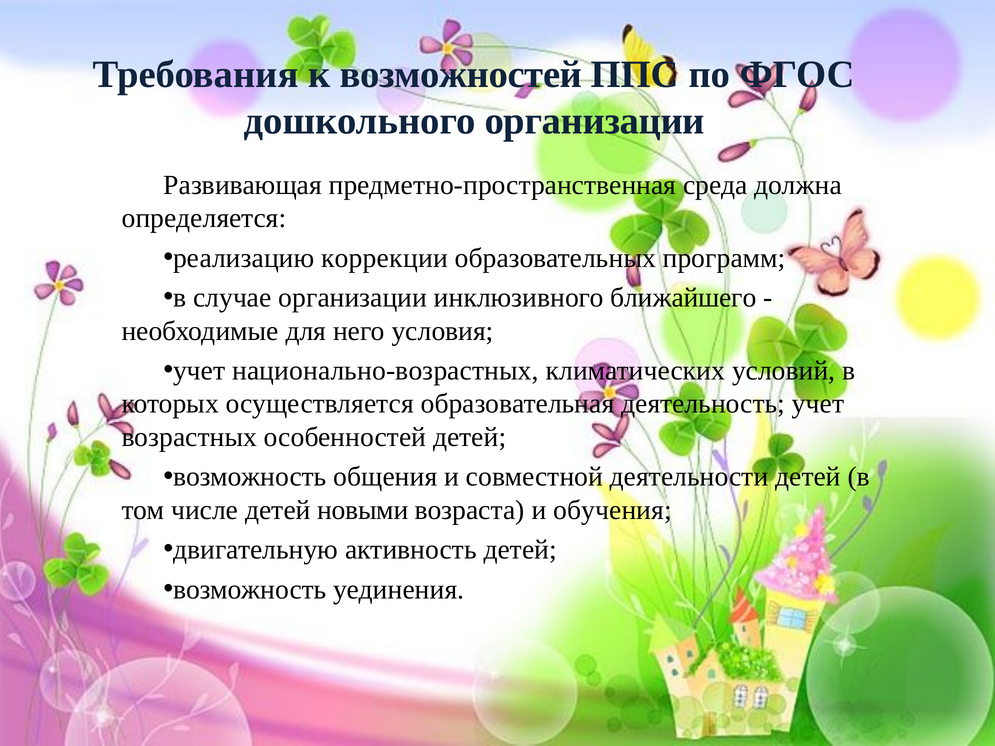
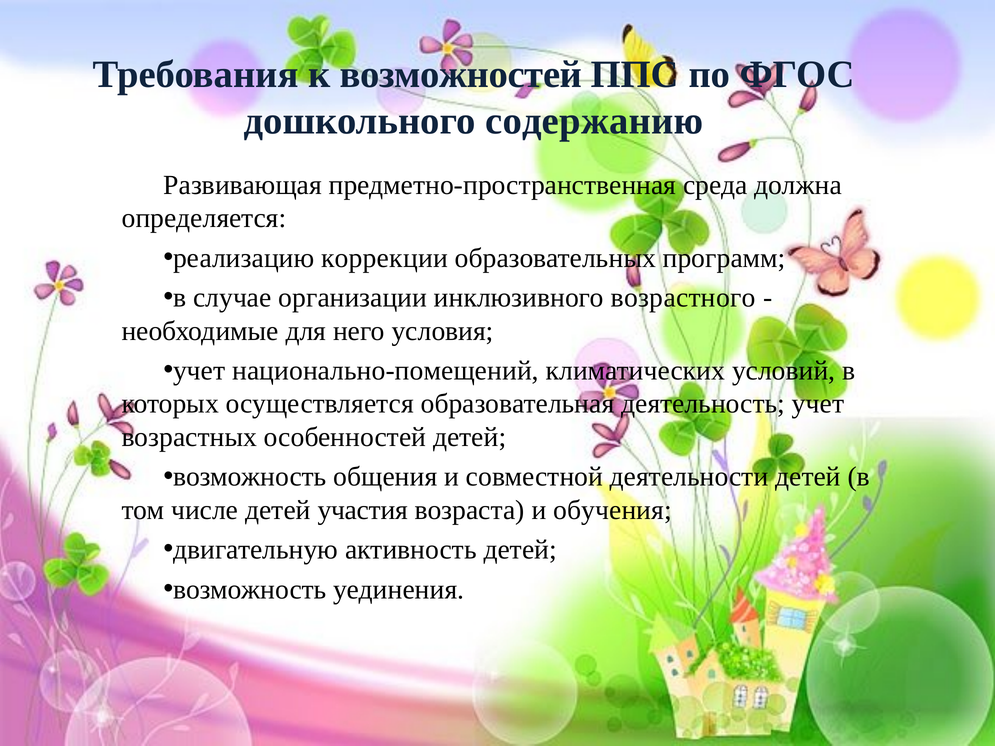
дошкольного организации: организации -> содержанию
ближайшего: ближайшего -> возрастного
национально-возрастных: национально-возрастных -> национально-помещений
новыми: новыми -> участия
